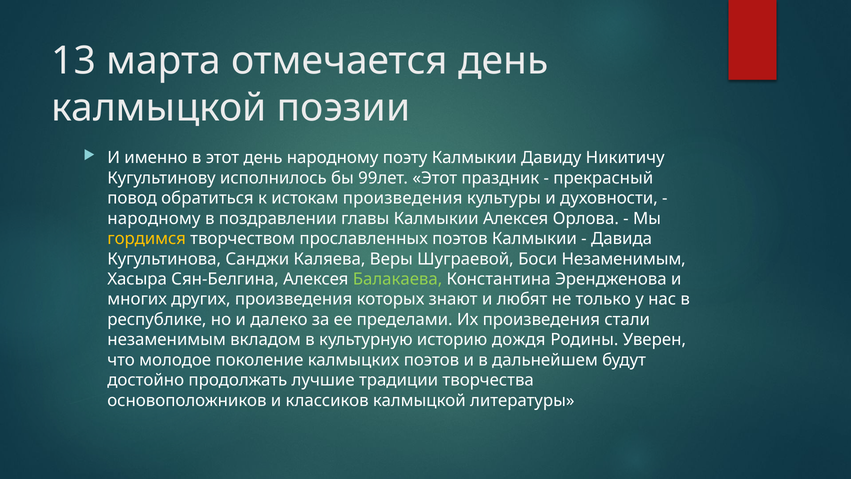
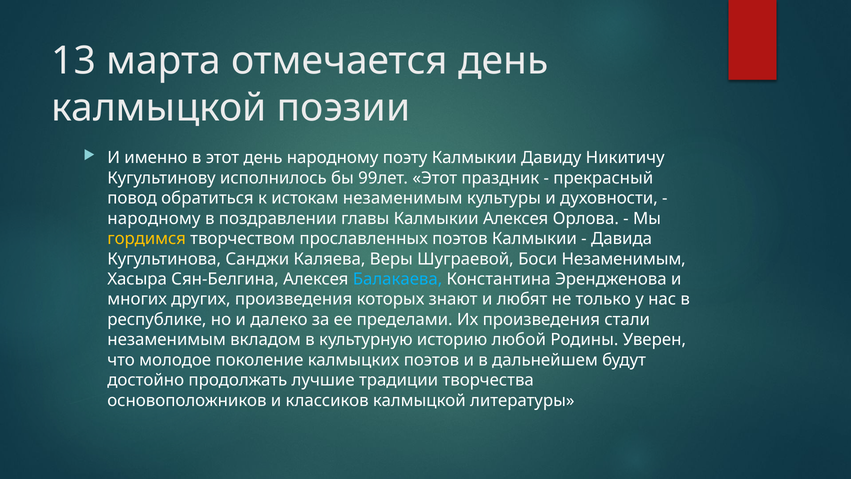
истокам произведения: произведения -> незаменимым
Балакаева colour: light green -> light blue
дождя: дождя -> любой
